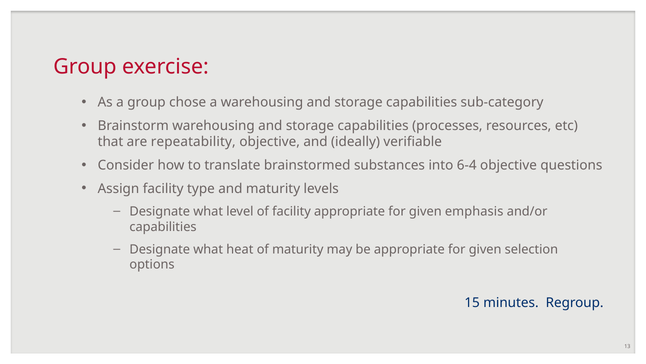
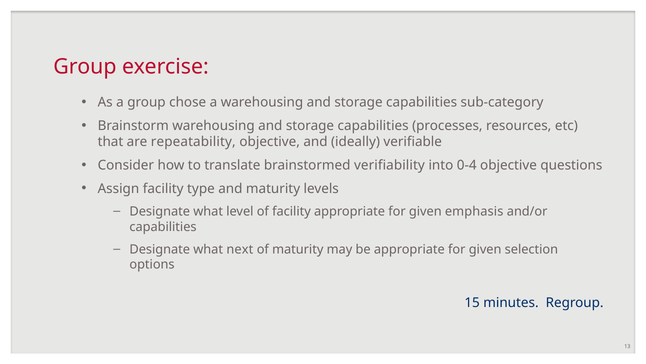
substances: substances -> verifiability
6-4: 6-4 -> 0-4
heat: heat -> next
